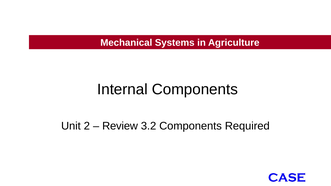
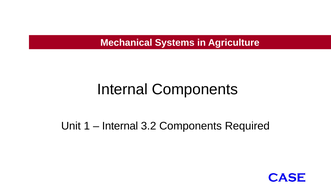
2: 2 -> 1
Review at (120, 126): Review -> Internal
